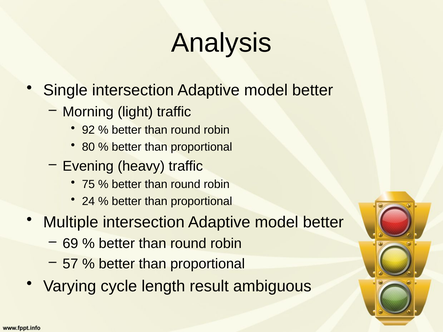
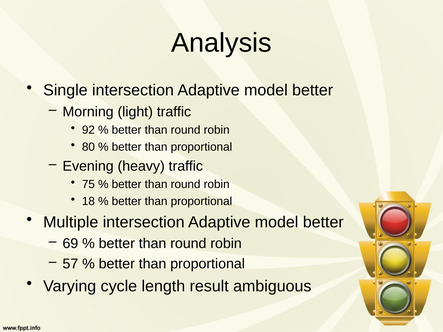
24: 24 -> 18
